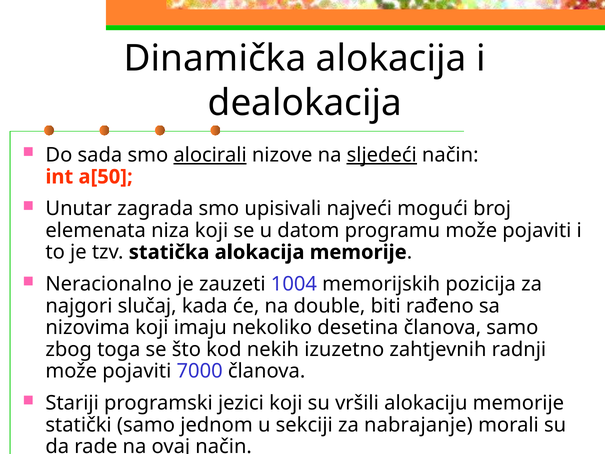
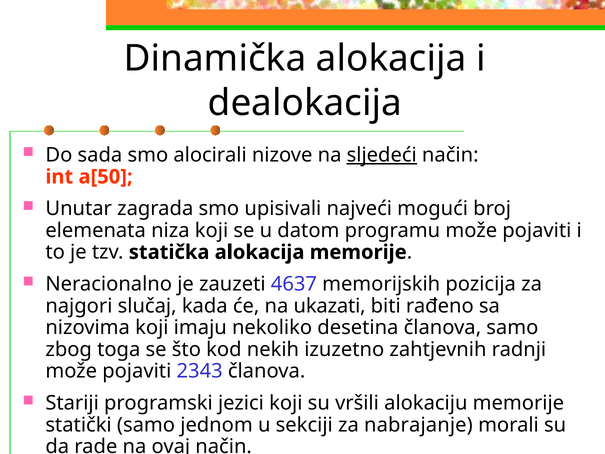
alocirali underline: present -> none
1004: 1004 -> 4637
double: double -> ukazati
7000: 7000 -> 2343
